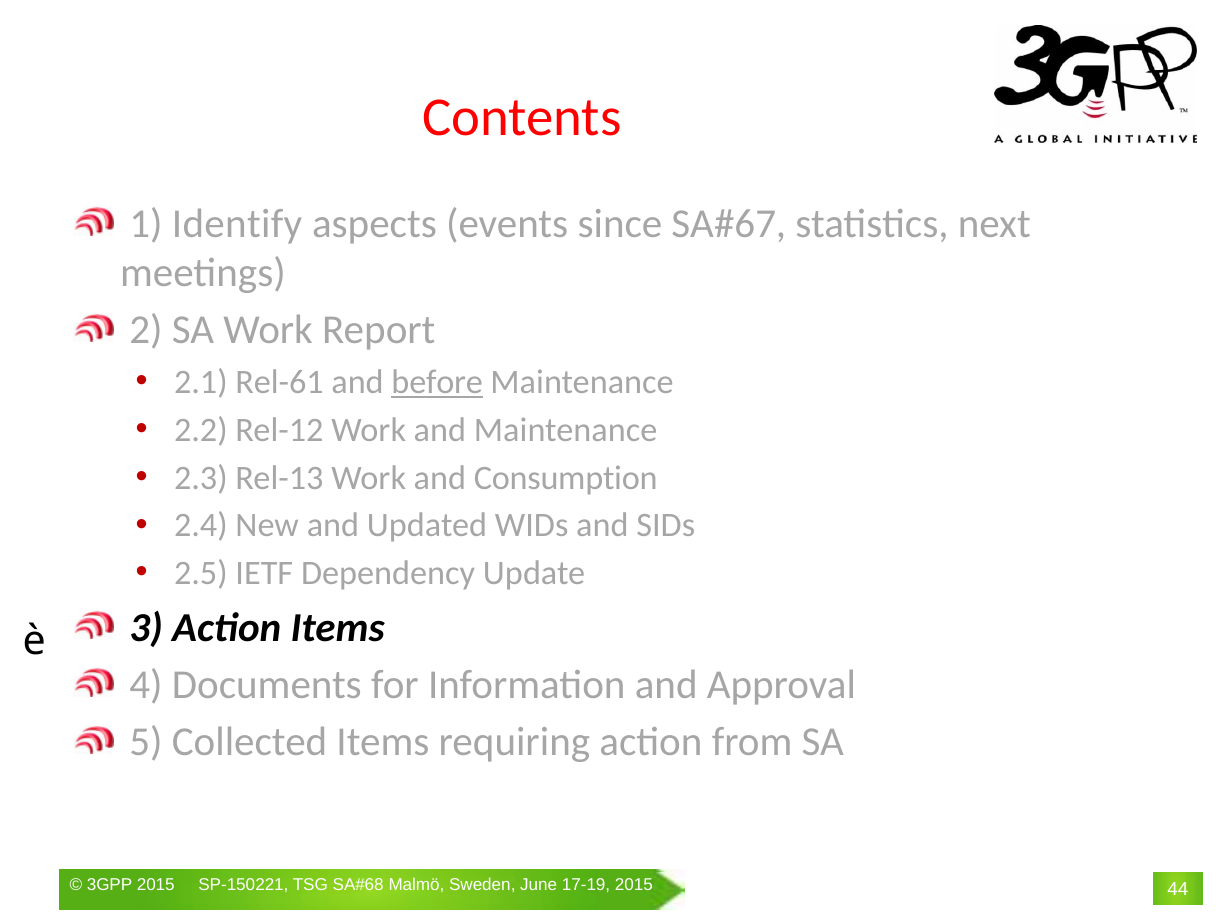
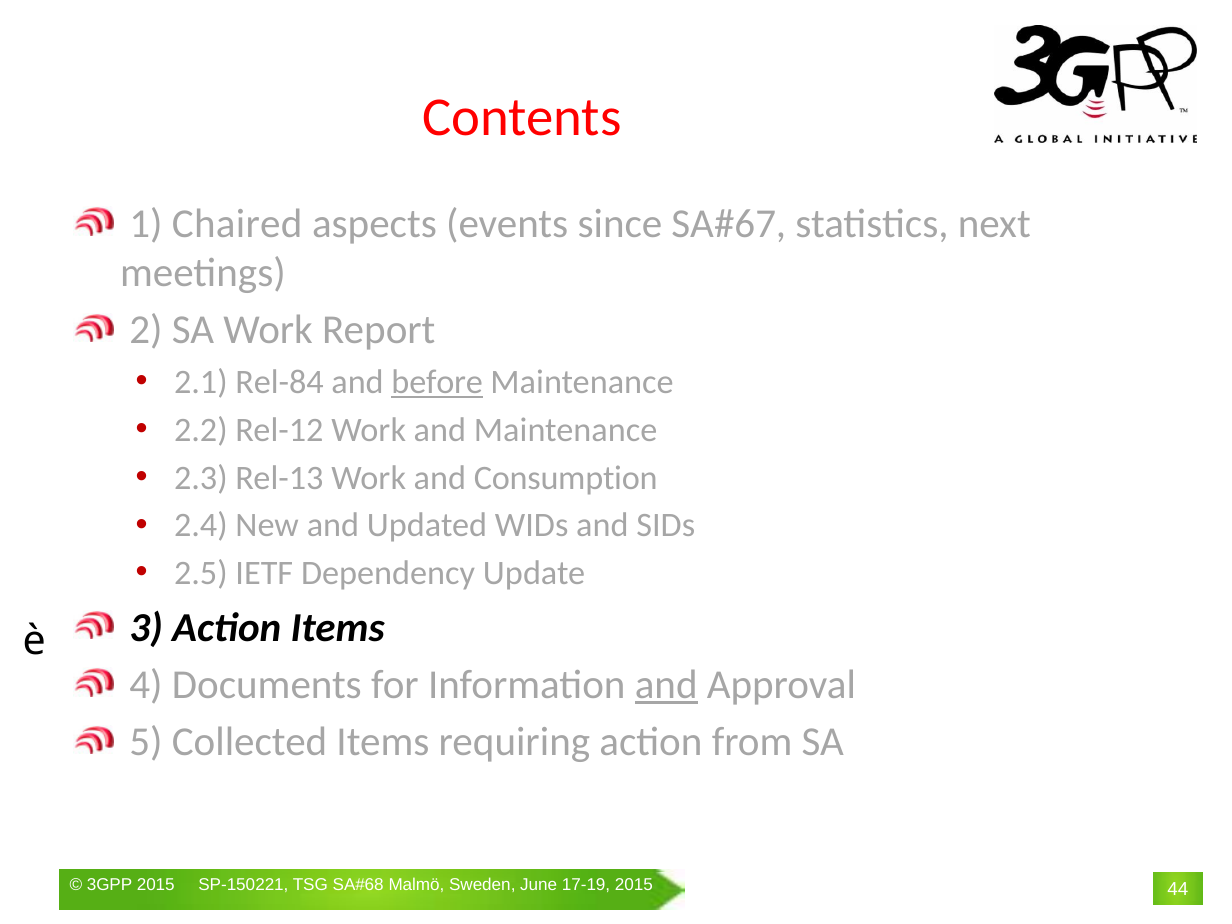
Identify: Identify -> Chaired
Rel-61: Rel-61 -> Rel-84
and at (666, 685) underline: none -> present
